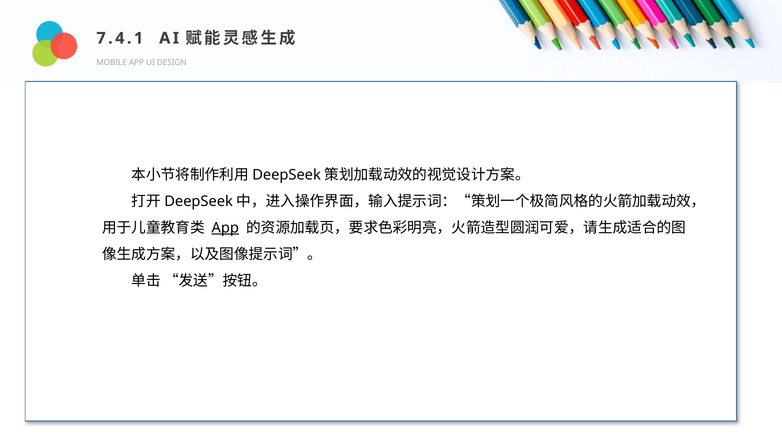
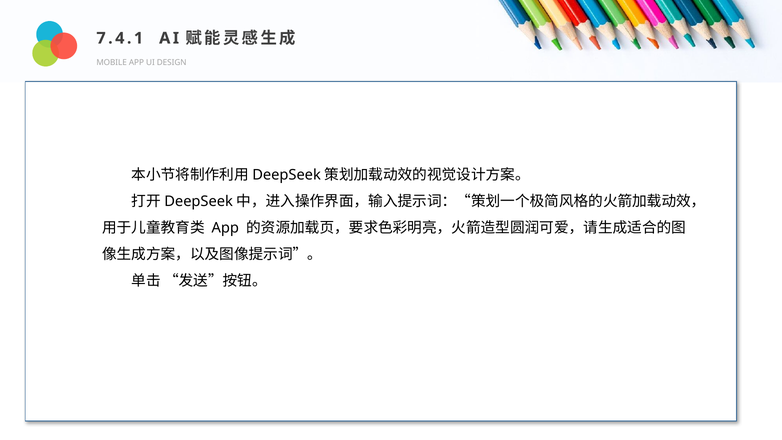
App at (225, 228) underline: present -> none
